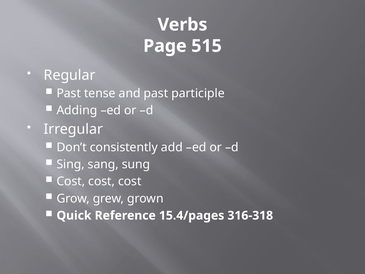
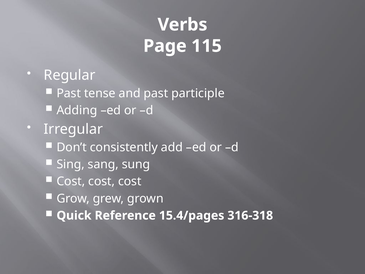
515: 515 -> 115
